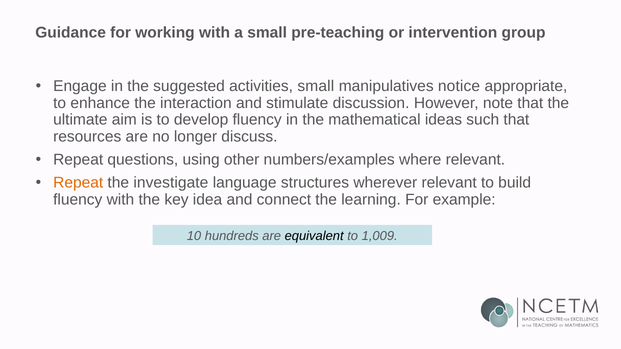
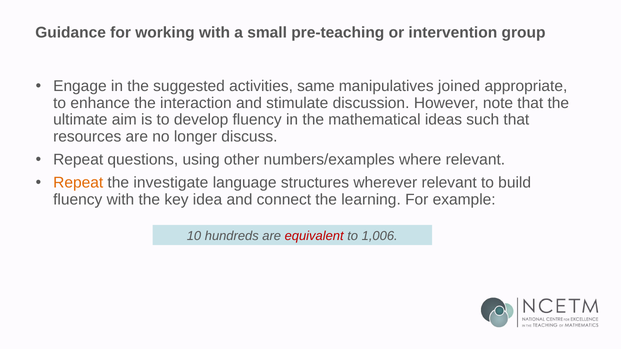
activities small: small -> same
notice: notice -> joined
equivalent colour: black -> red
1,009: 1,009 -> 1,006
